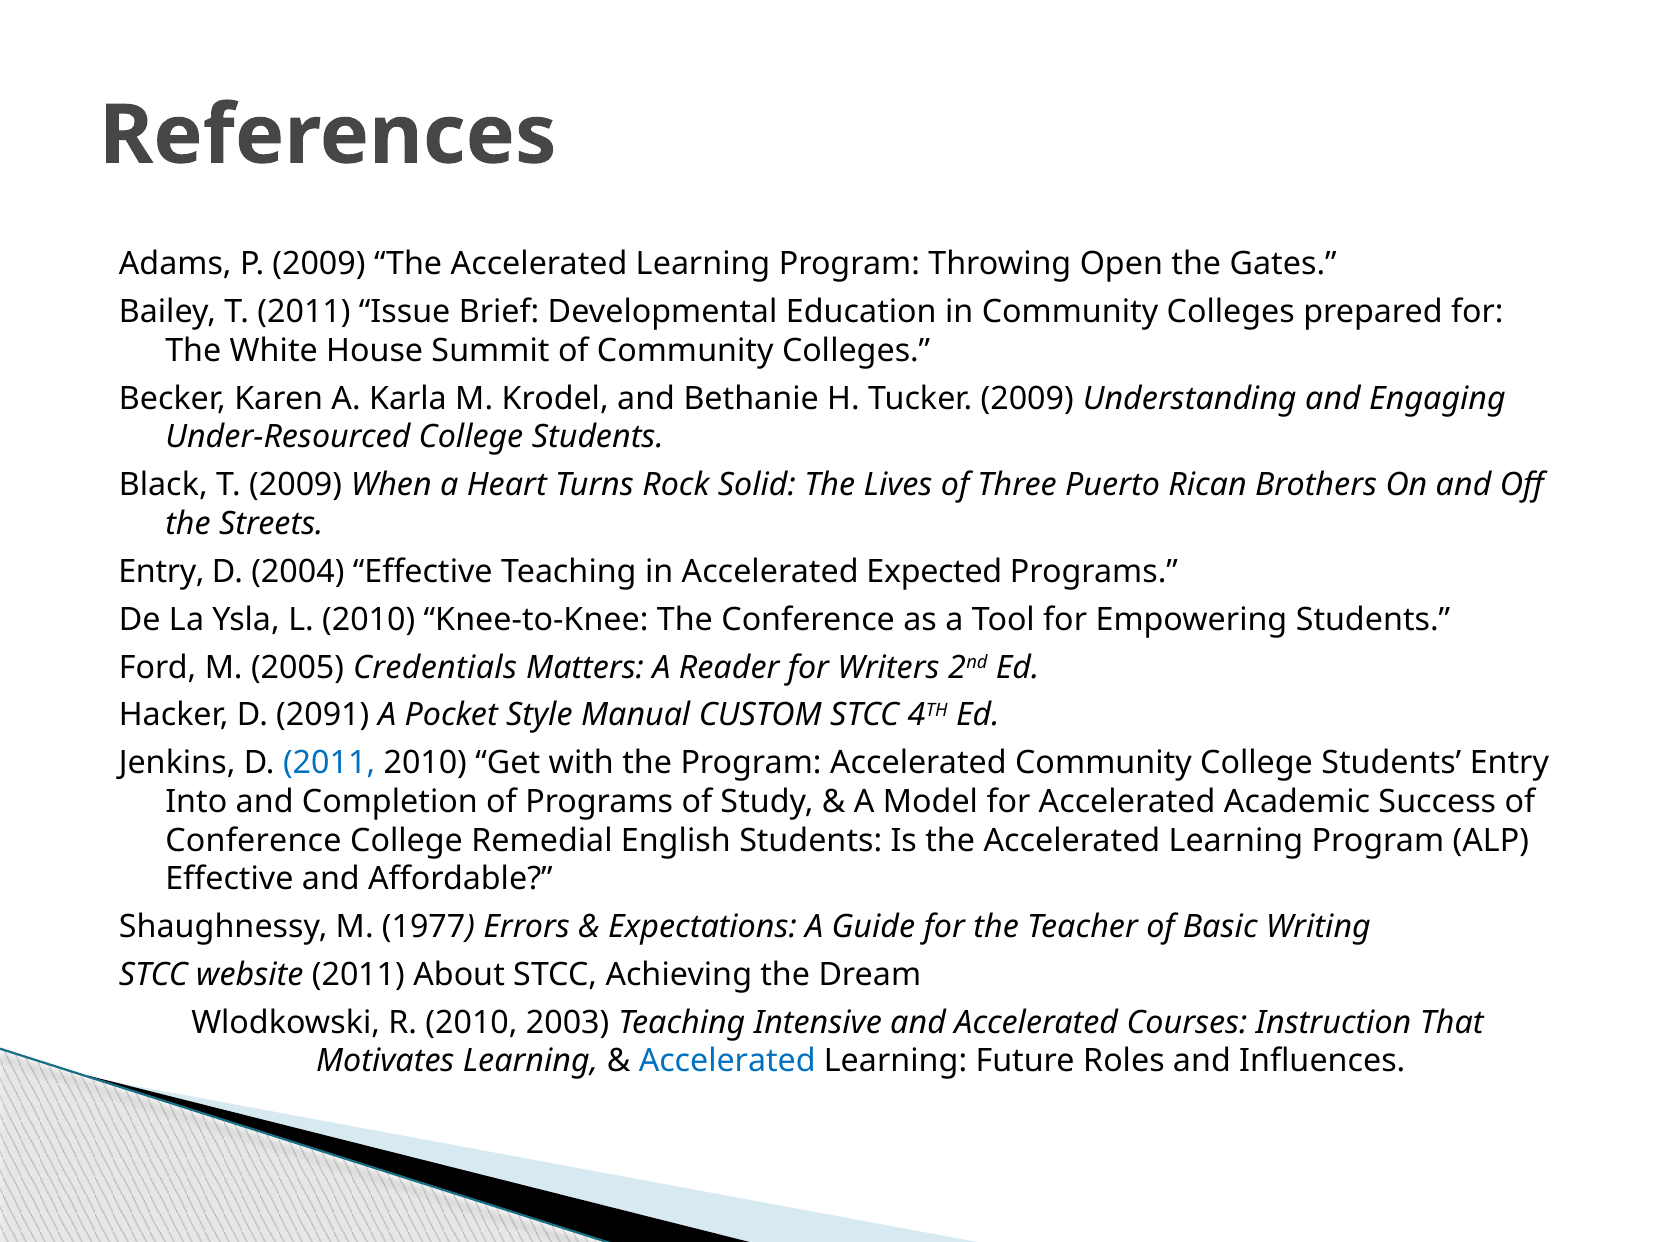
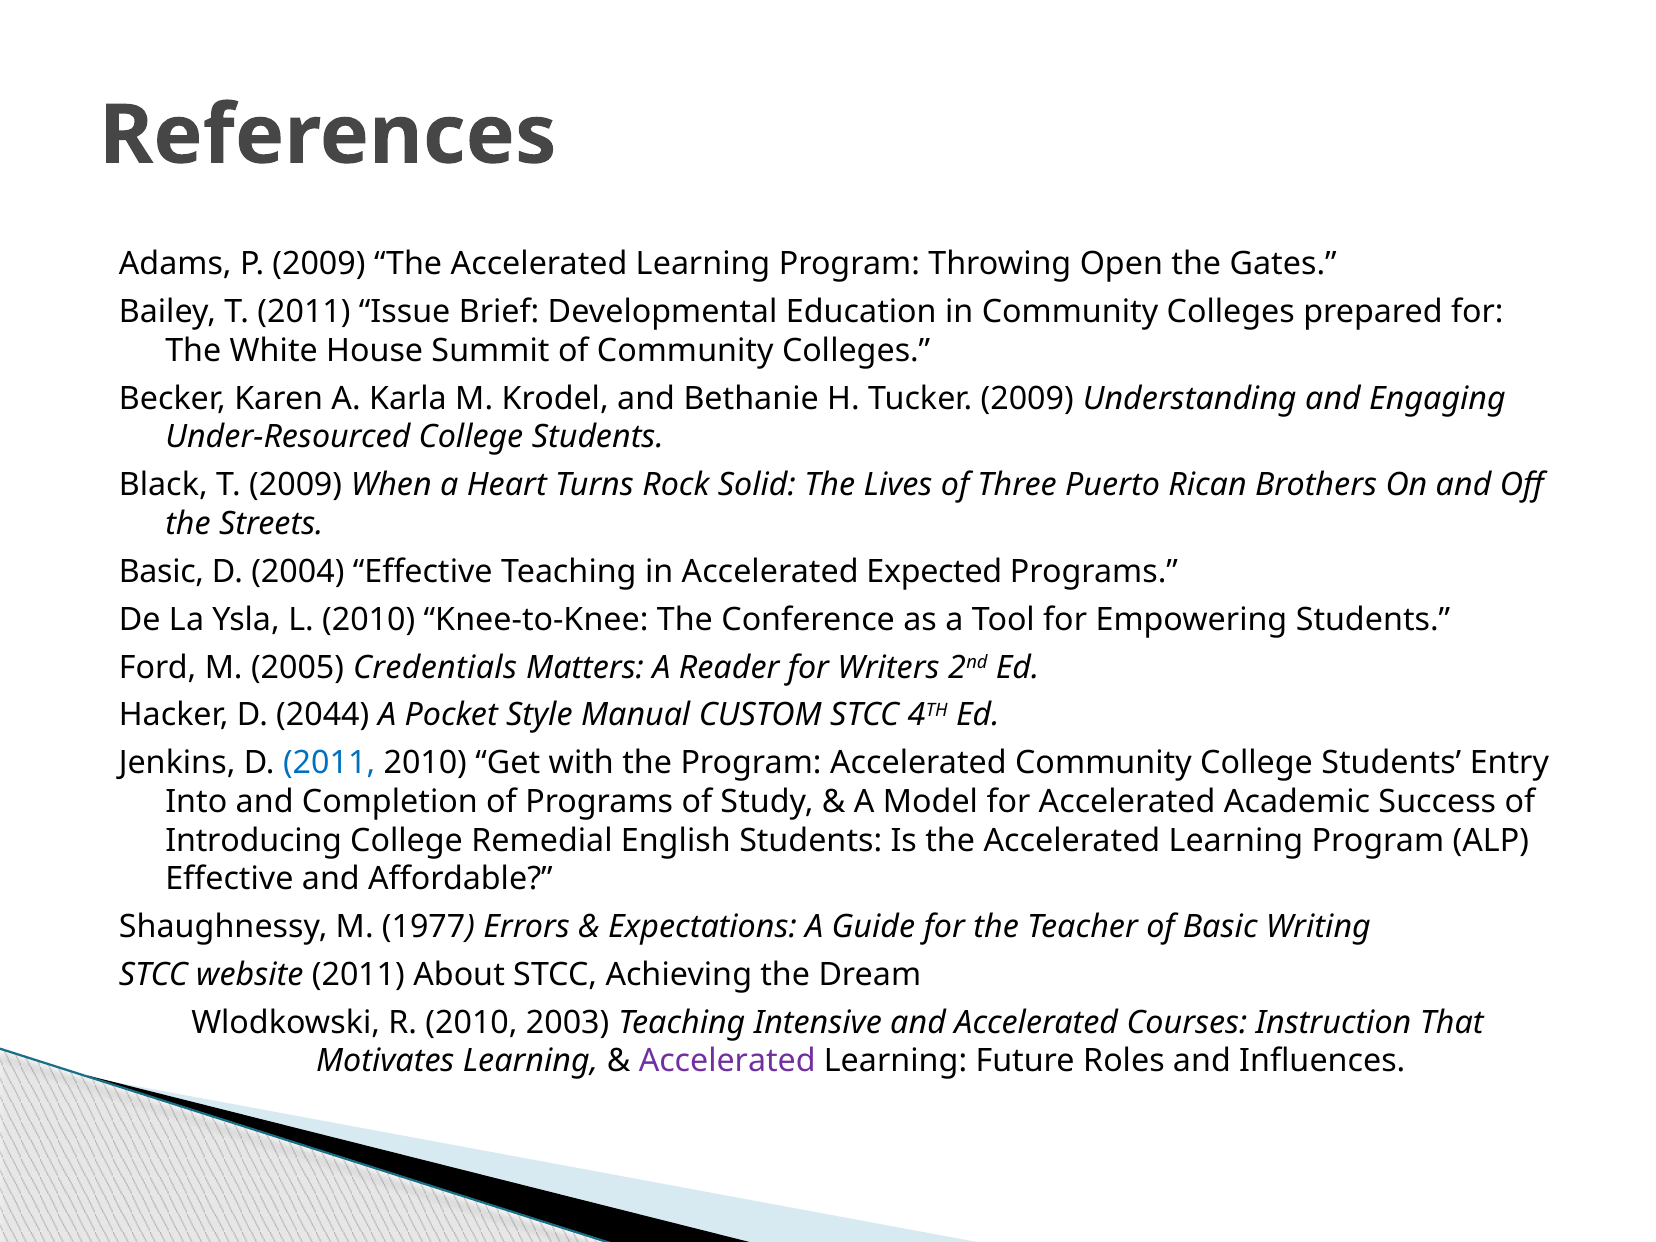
Entry at (161, 572): Entry -> Basic
2091: 2091 -> 2044
Conference at (253, 840): Conference -> Introducing
Accelerated at (727, 1061) colour: blue -> purple
